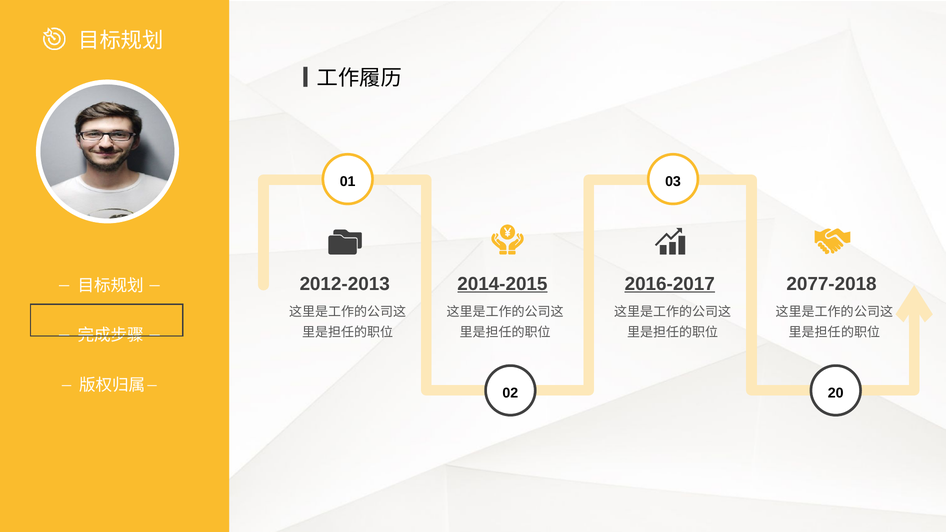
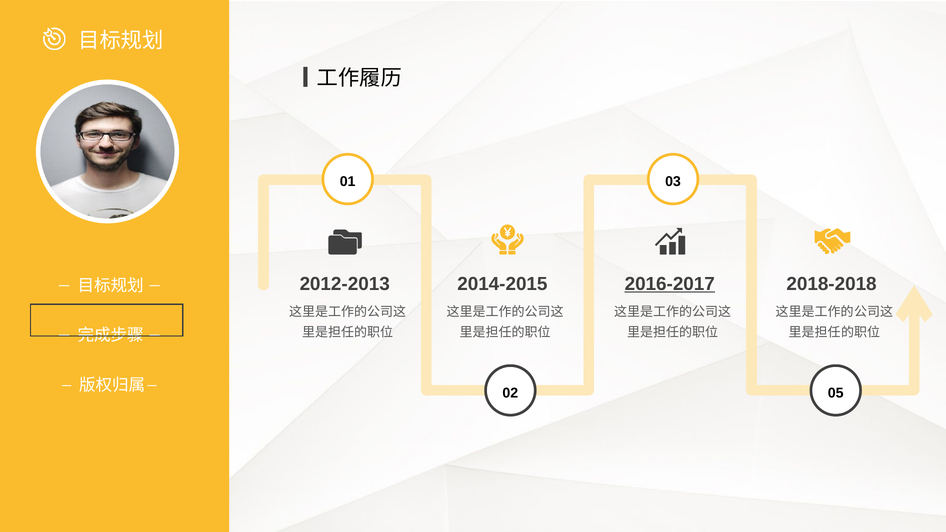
2014-2015 underline: present -> none
2077-2018: 2077-2018 -> 2018-2018
20: 20 -> 05
